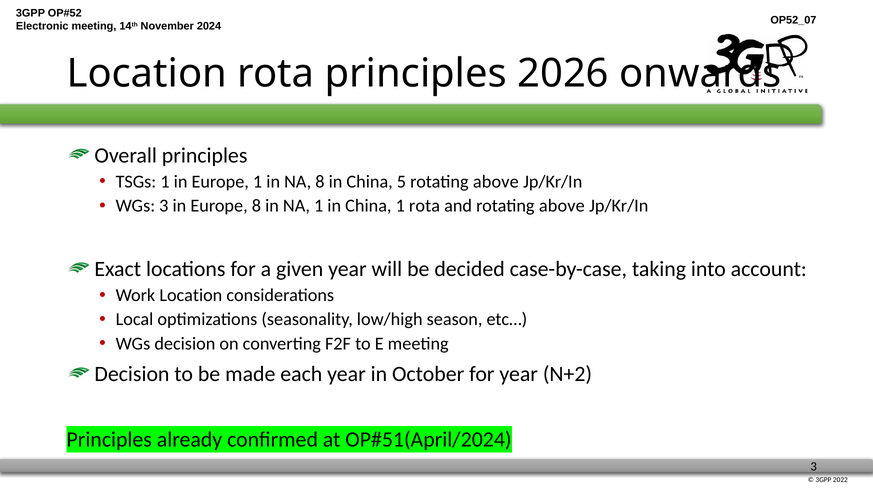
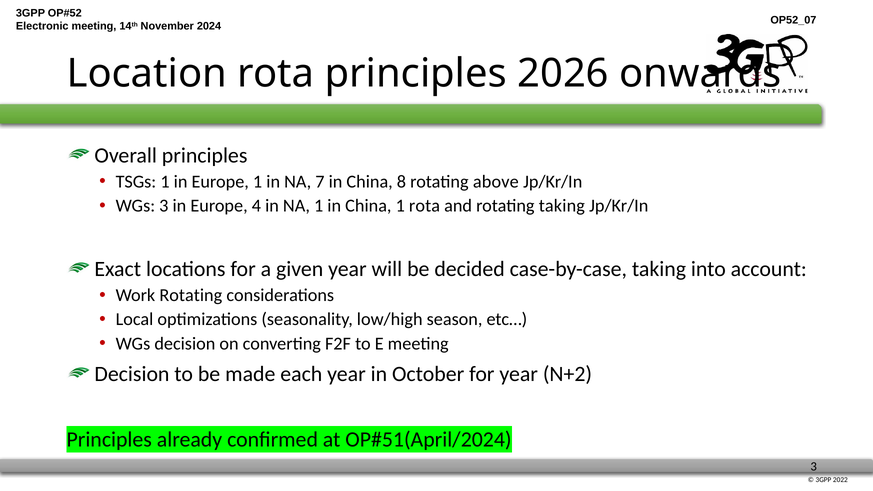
NA 8: 8 -> 7
5: 5 -> 8
Europe 8: 8 -> 4
and rotating above: above -> taking
Work Location: Location -> Rotating
